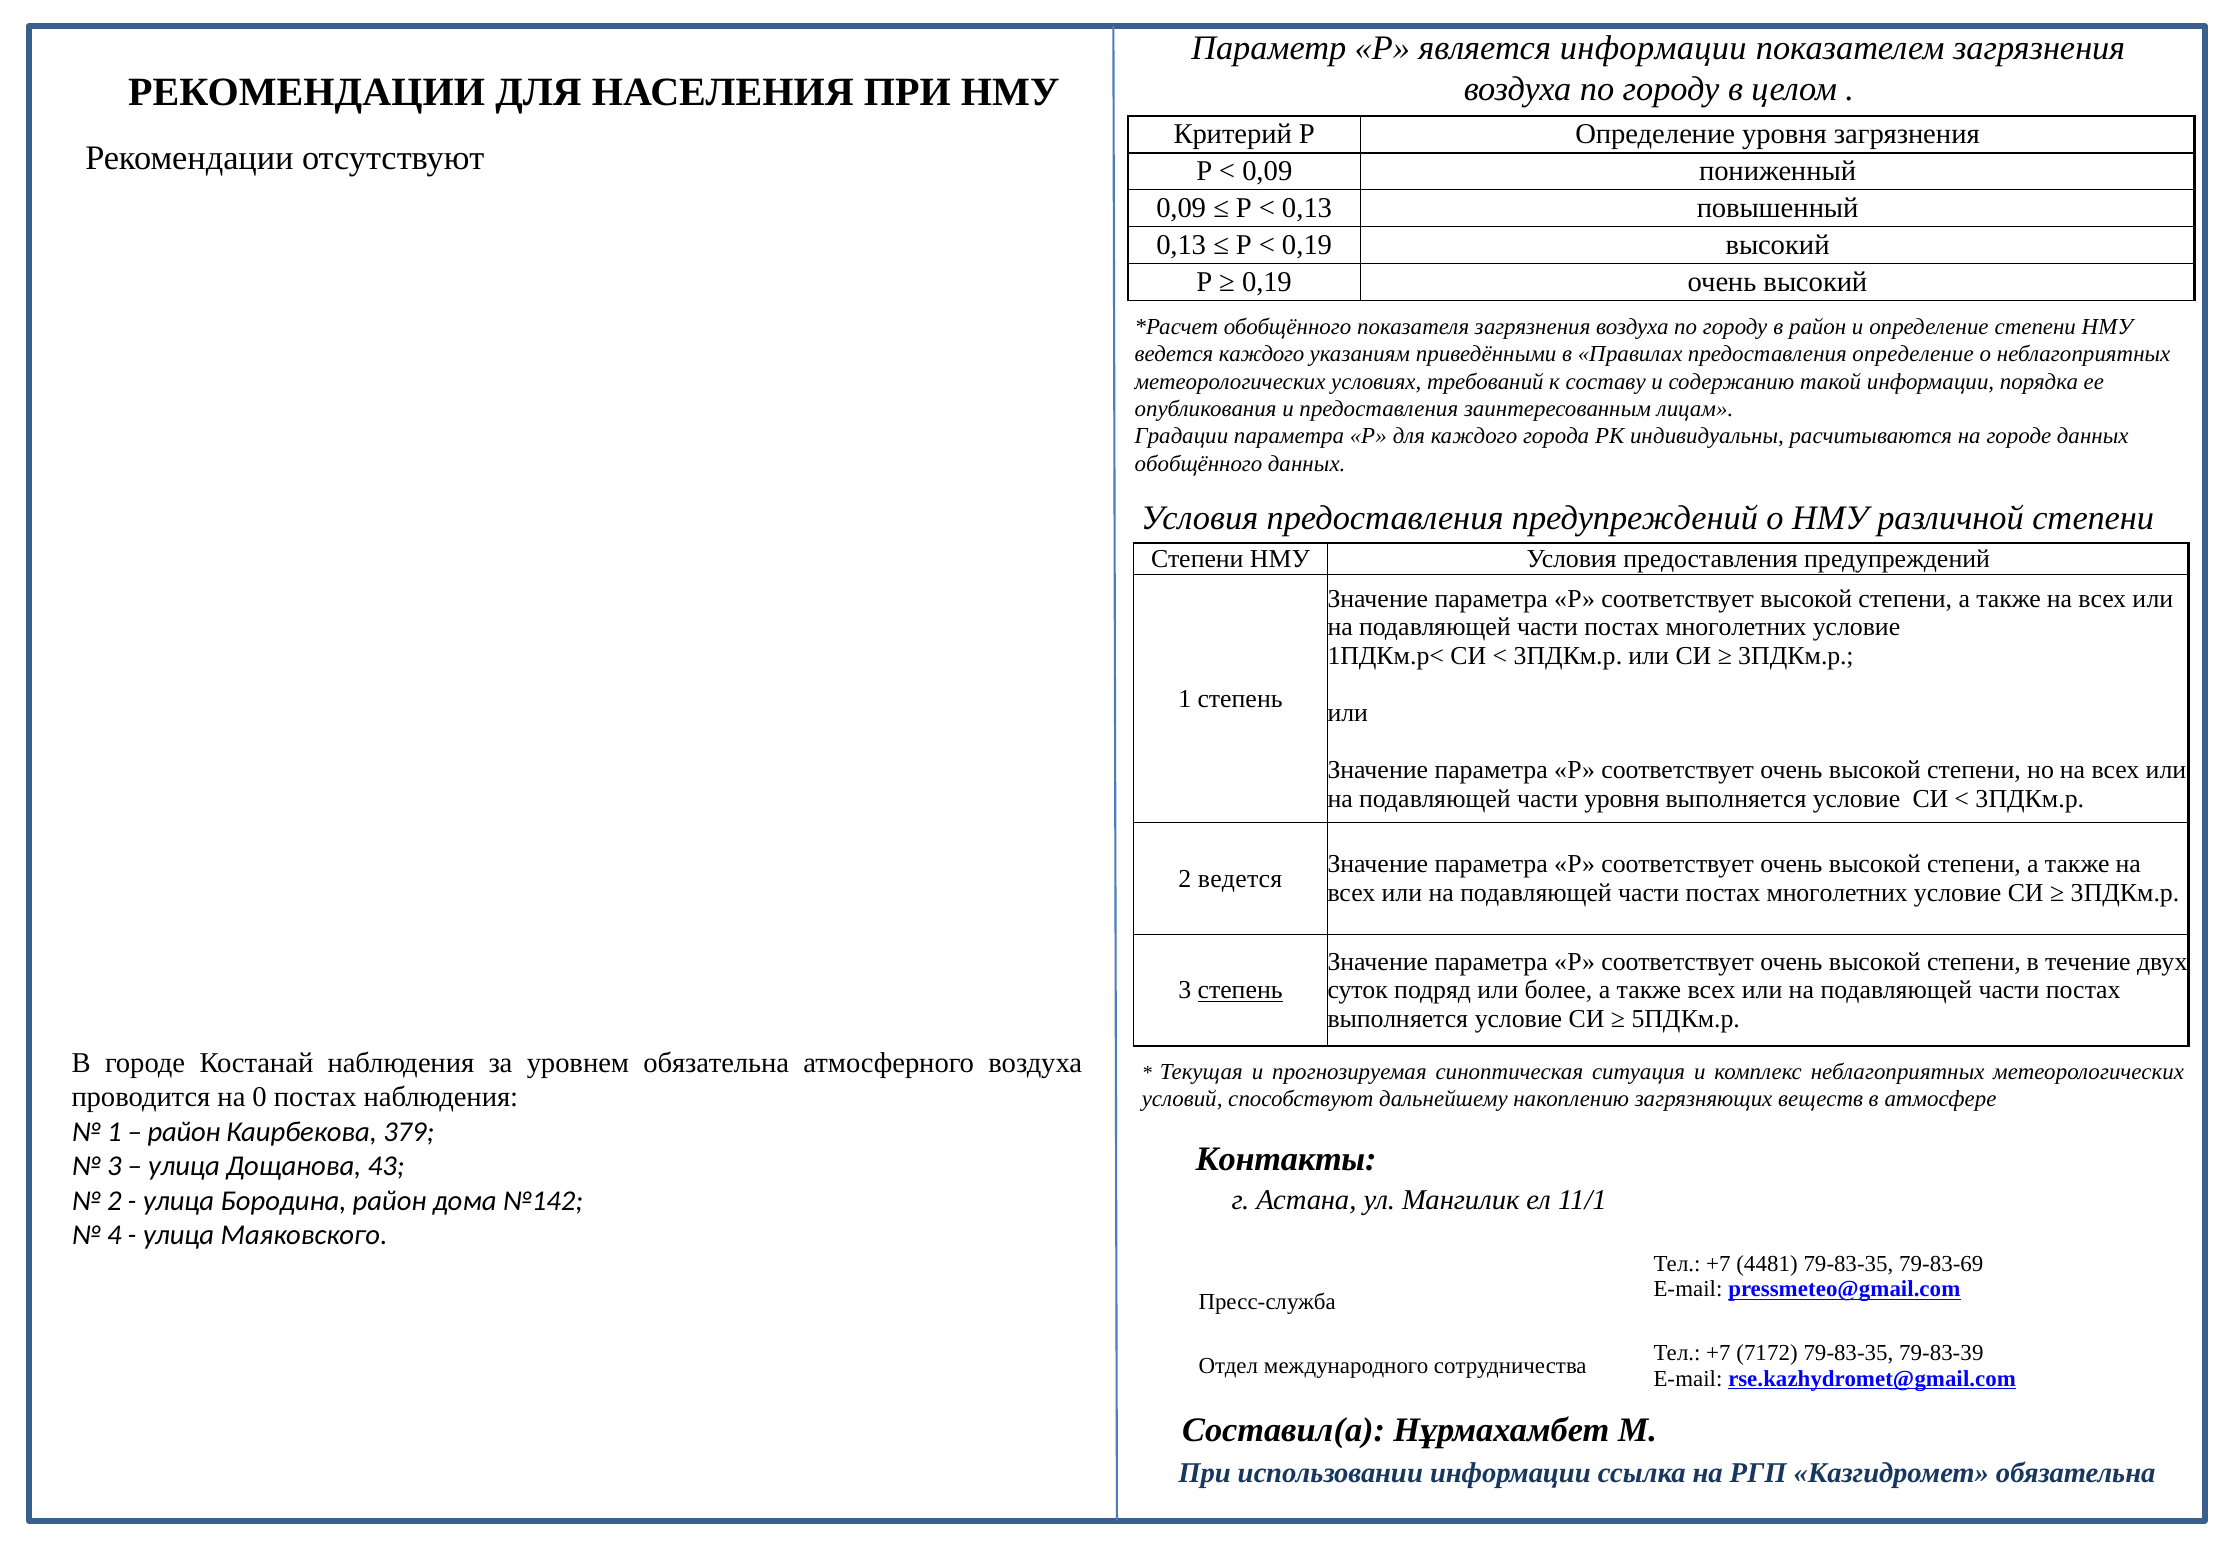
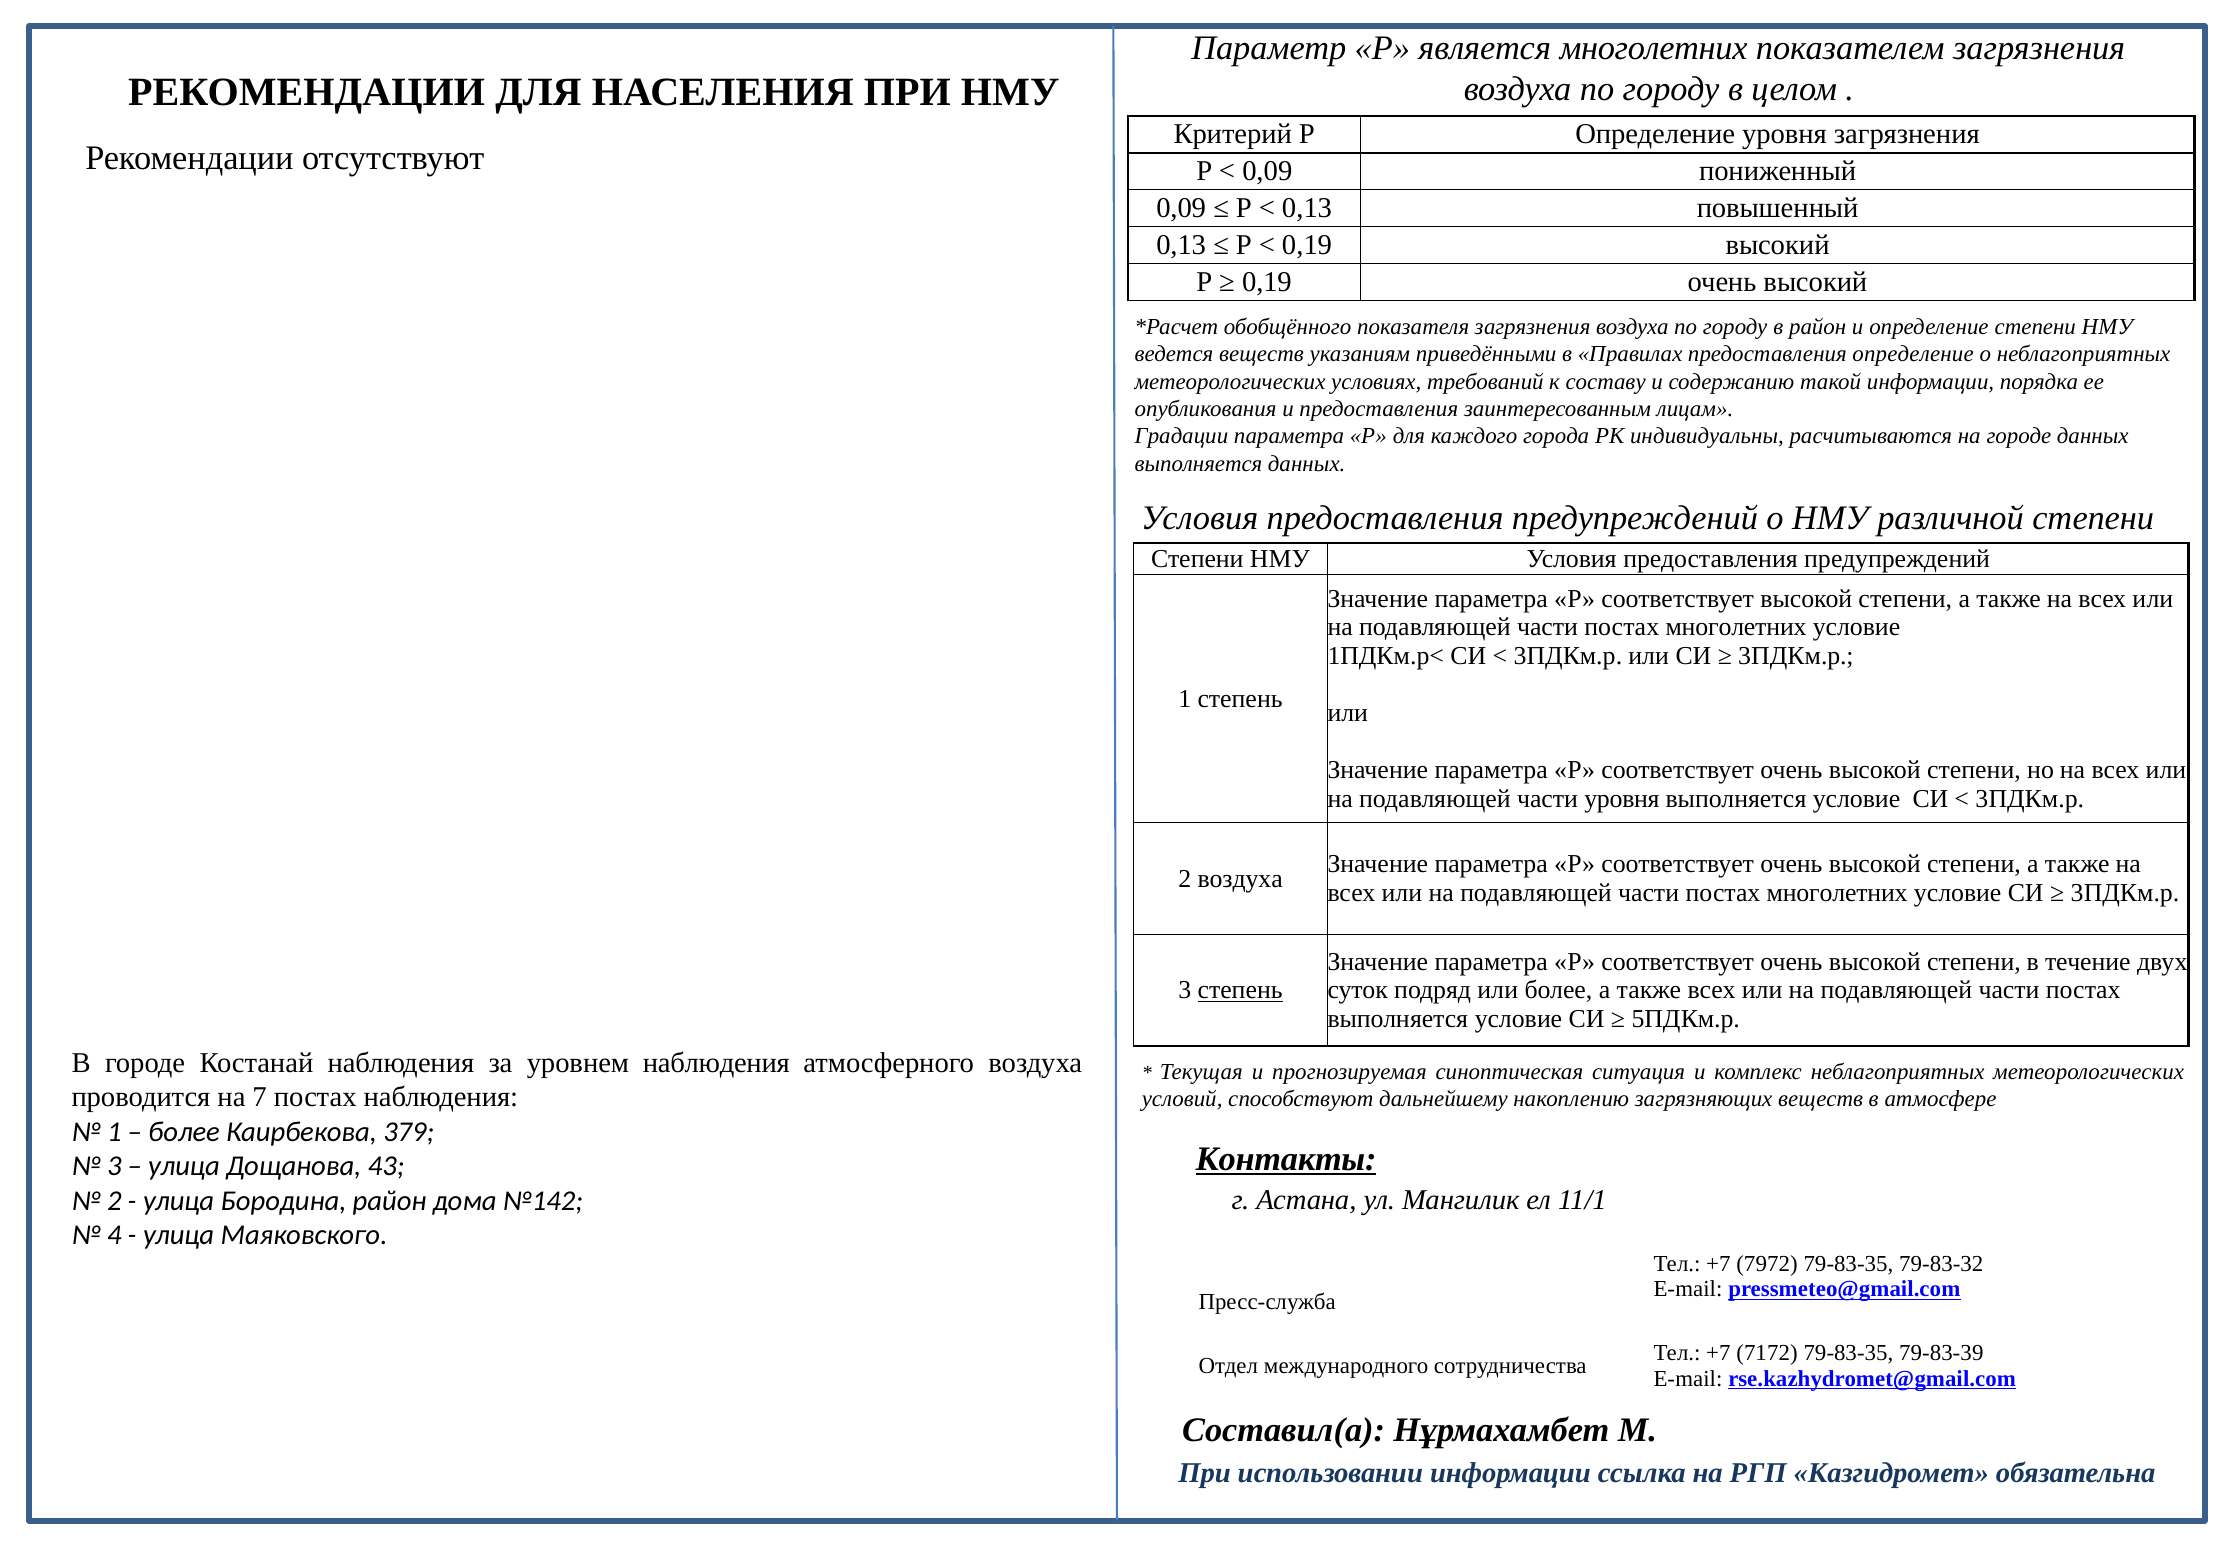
является информации: информации -> многолетних
ведется каждого: каждого -> веществ
обобщённого at (1199, 464): обобщённого -> выполняется
2 ведется: ведется -> воздуха
уровнем обязательна: обязательна -> наблюдения
0: 0 -> 7
район at (184, 1132): район -> более
Контакты underline: none -> present
4481: 4481 -> 7972
79-83-69: 79-83-69 -> 79-83-32
